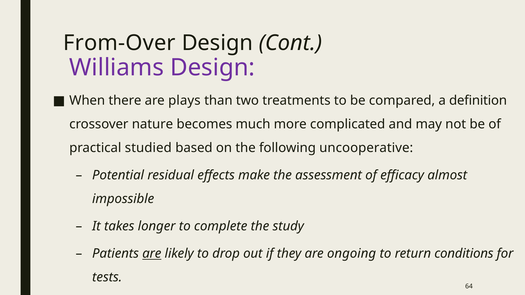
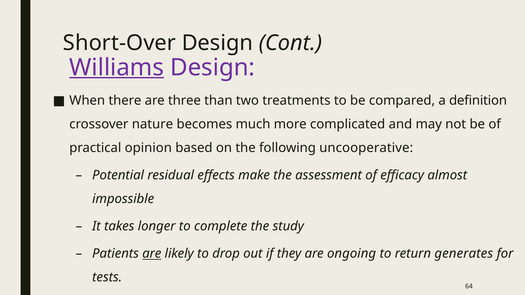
From-Over: From-Over -> Short-Over
Williams underline: none -> present
plays: plays -> three
studied: studied -> opinion
conditions: conditions -> generates
